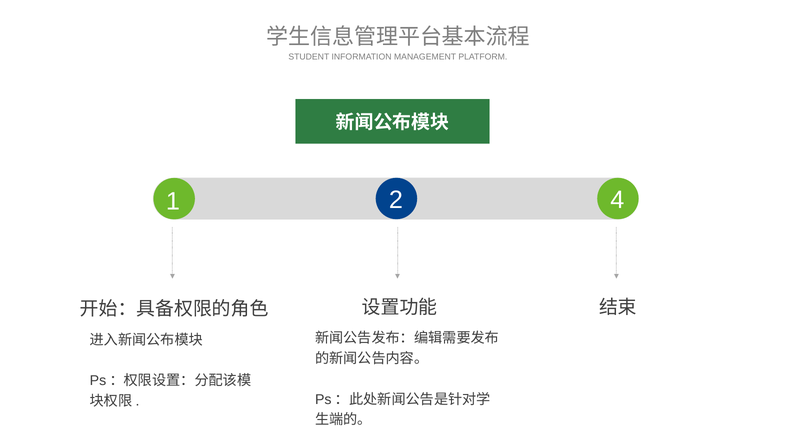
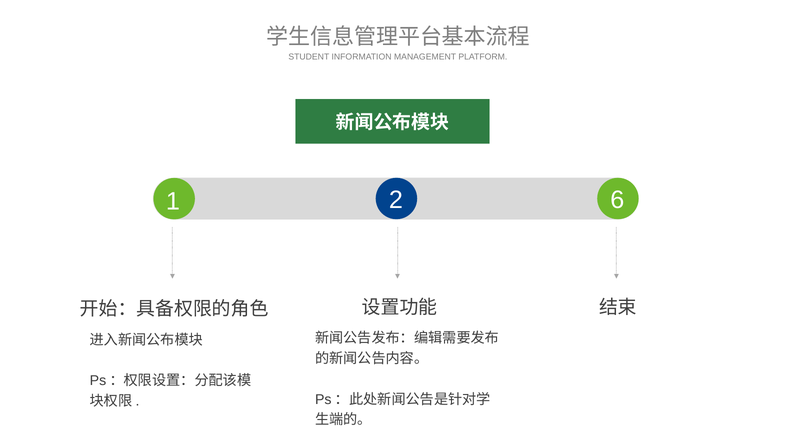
4: 4 -> 6
